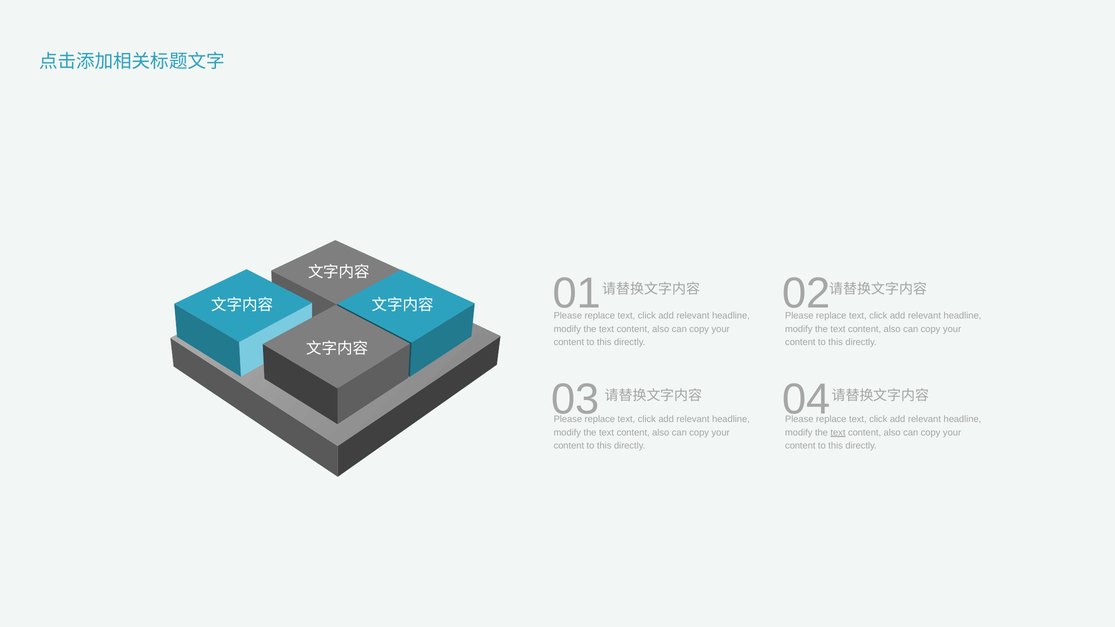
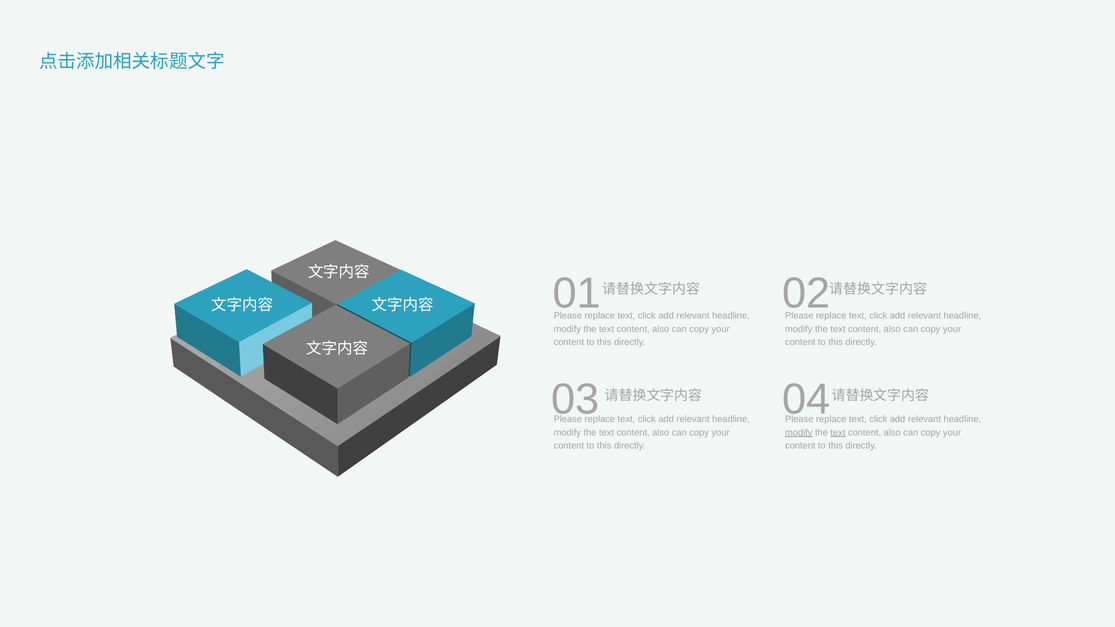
modify at (799, 433) underline: none -> present
